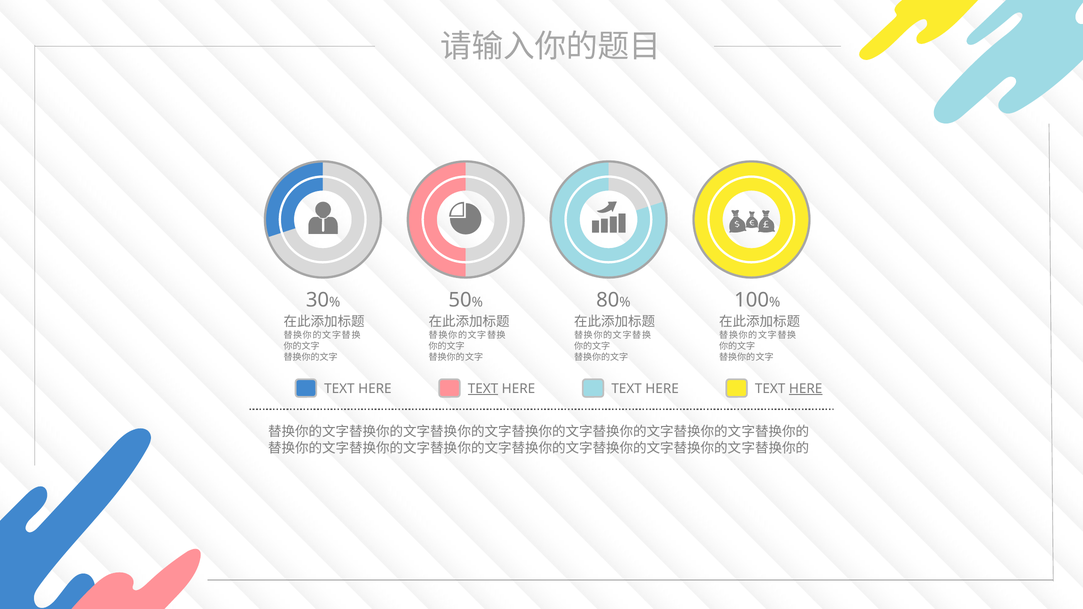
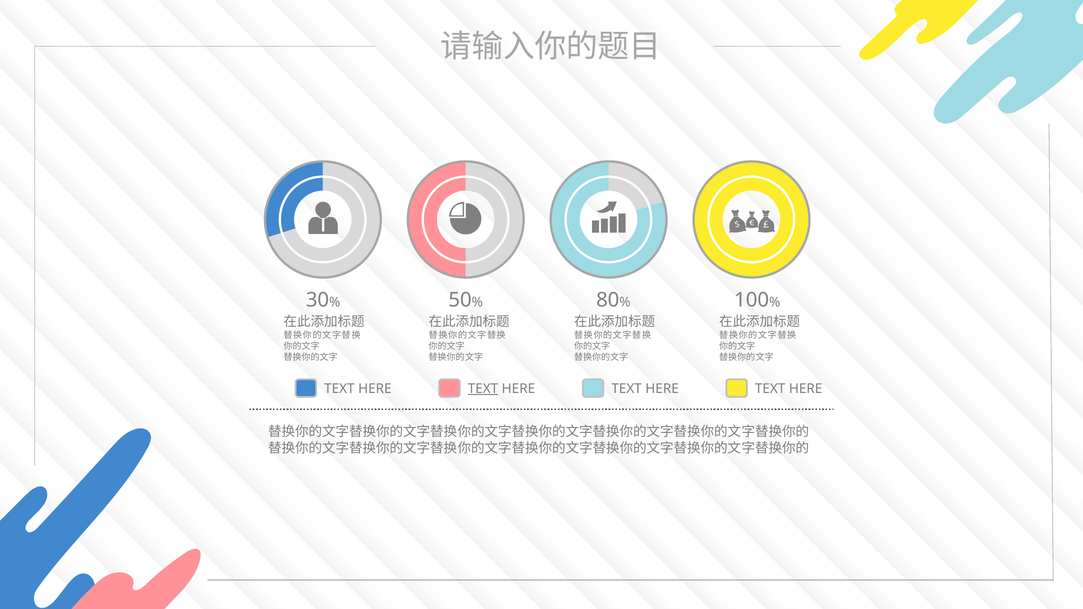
HERE at (806, 389) underline: present -> none
